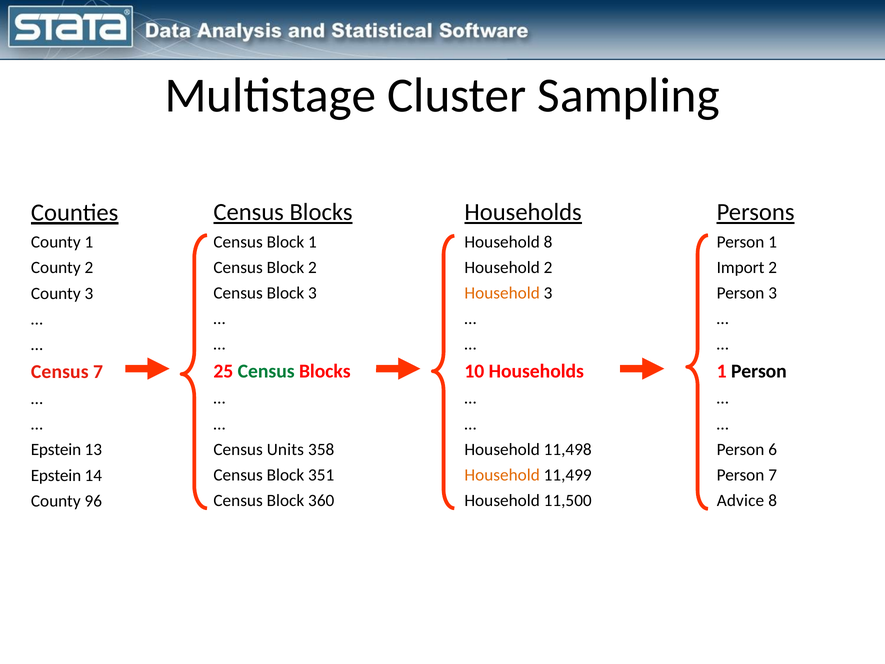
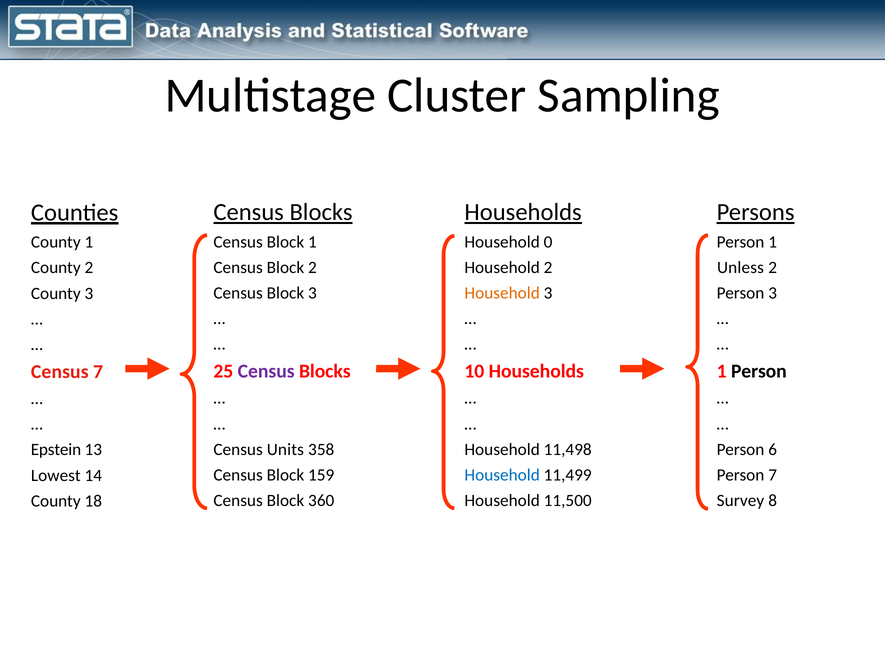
Household 8: 8 -> 0
Import: Import -> Unless
Census at (266, 371) colour: green -> purple
351: 351 -> 159
Household at (502, 475) colour: orange -> blue
Epstein at (56, 475): Epstein -> Lowest
Advice: Advice -> Survey
96: 96 -> 18
